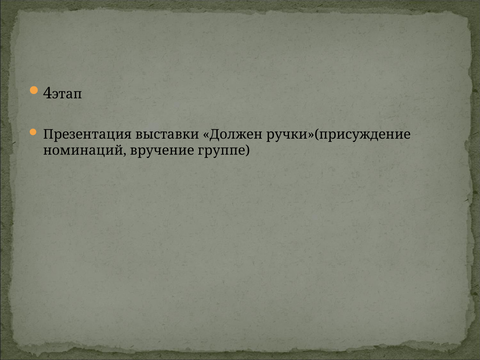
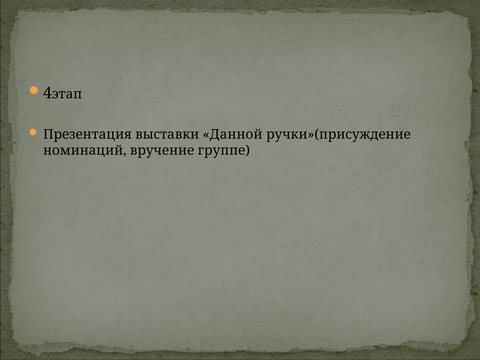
Должен: Должен -> Данной
